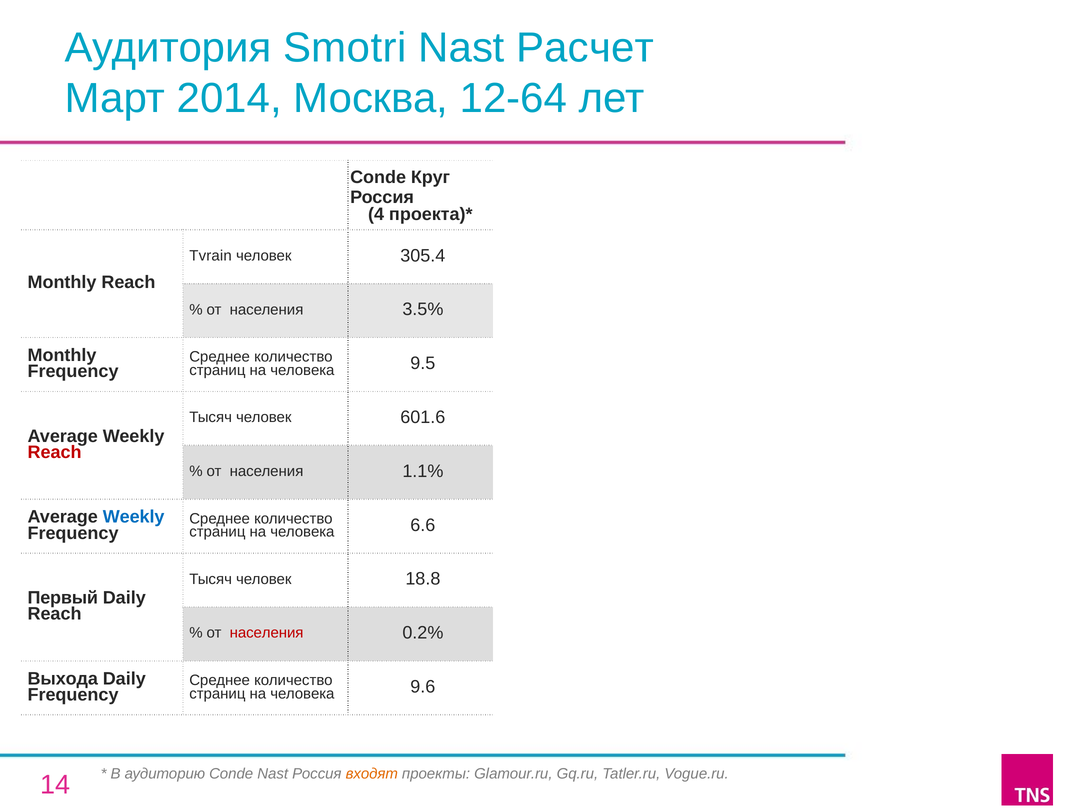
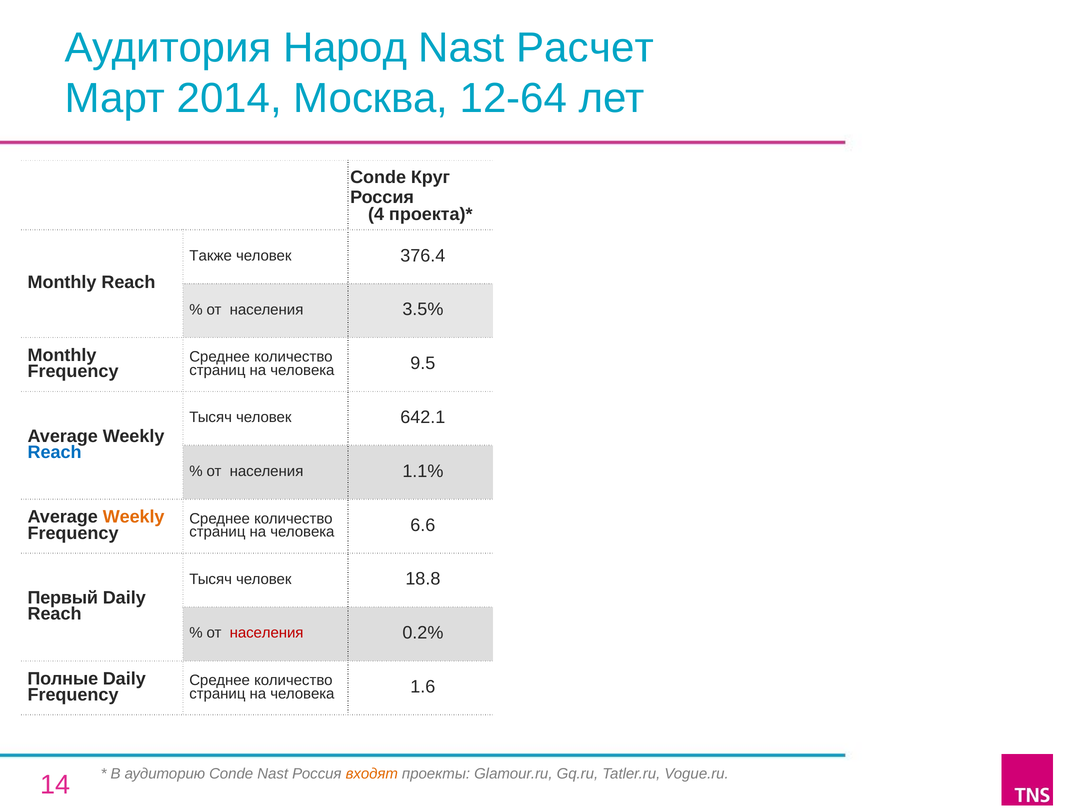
Smotri: Smotri -> Народ
Tvrain: Tvrain -> Также
305.4: 305.4 -> 376.4
601.6: 601.6 -> 642.1
Reach at (55, 452) colour: red -> blue
Weekly at (134, 517) colour: blue -> orange
Выхода: Выхода -> Полные
9.6: 9.6 -> 1.6
